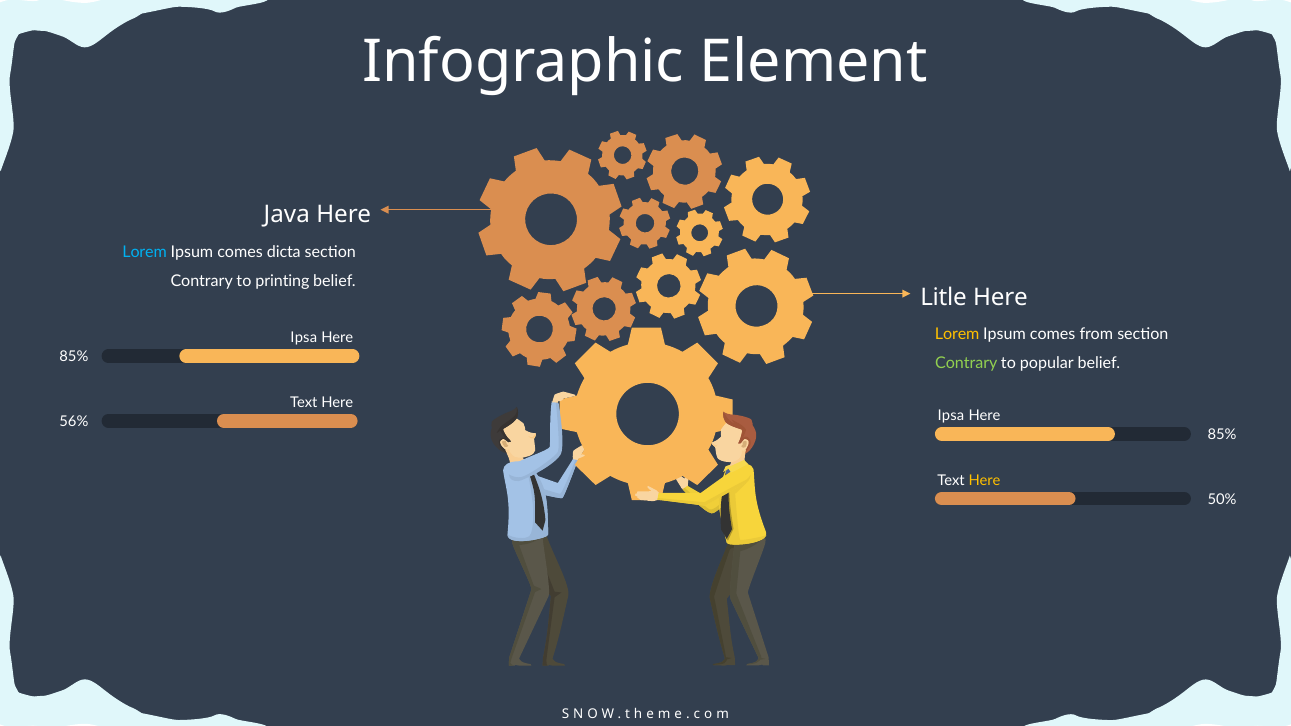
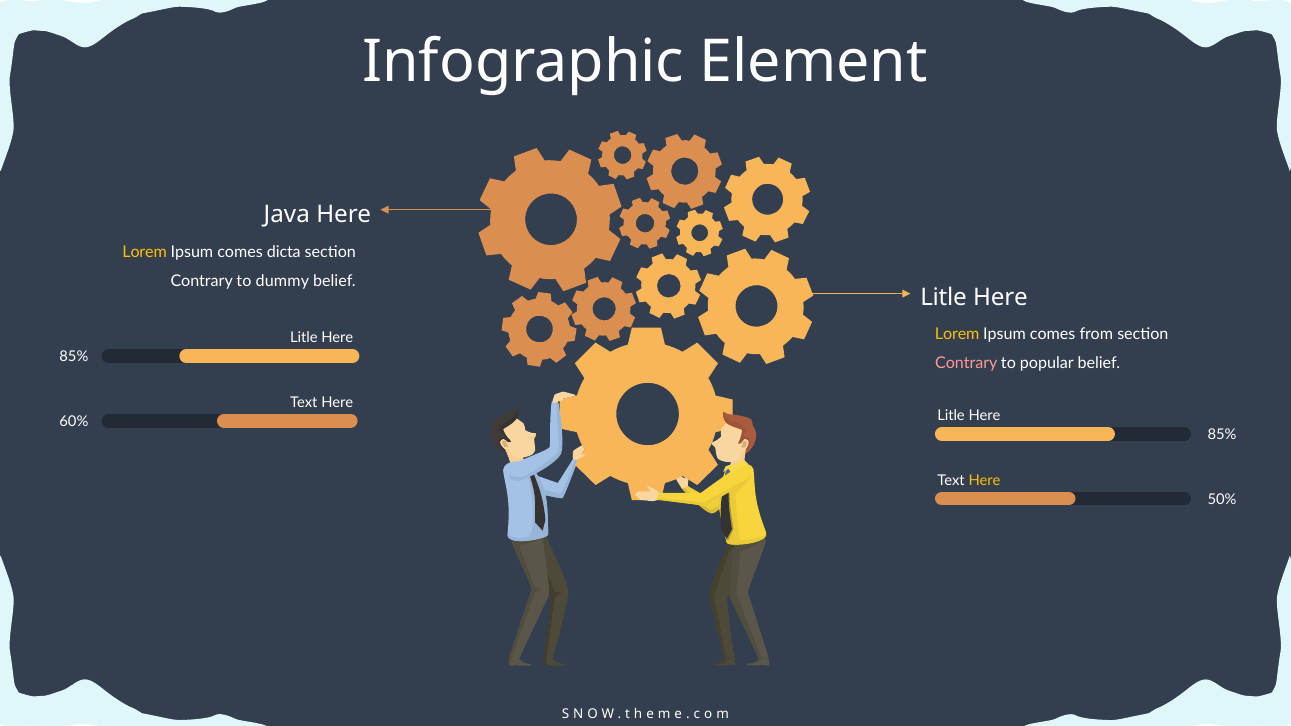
Lorem at (145, 252) colour: light blue -> yellow
printing: printing -> dummy
Ipsa at (304, 338): Ipsa -> Litle
Contrary at (966, 363) colour: light green -> pink
Ipsa at (951, 416): Ipsa -> Litle
56%: 56% -> 60%
